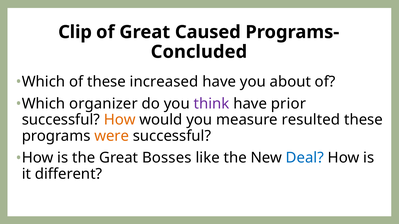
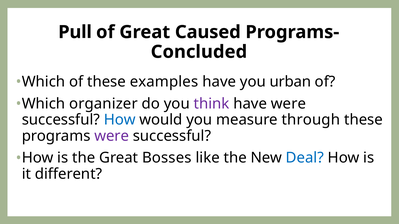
Clip: Clip -> Pull
increased: increased -> examples
about: about -> urban
have prior: prior -> were
How at (120, 120) colour: orange -> blue
resulted: resulted -> through
were at (112, 136) colour: orange -> purple
